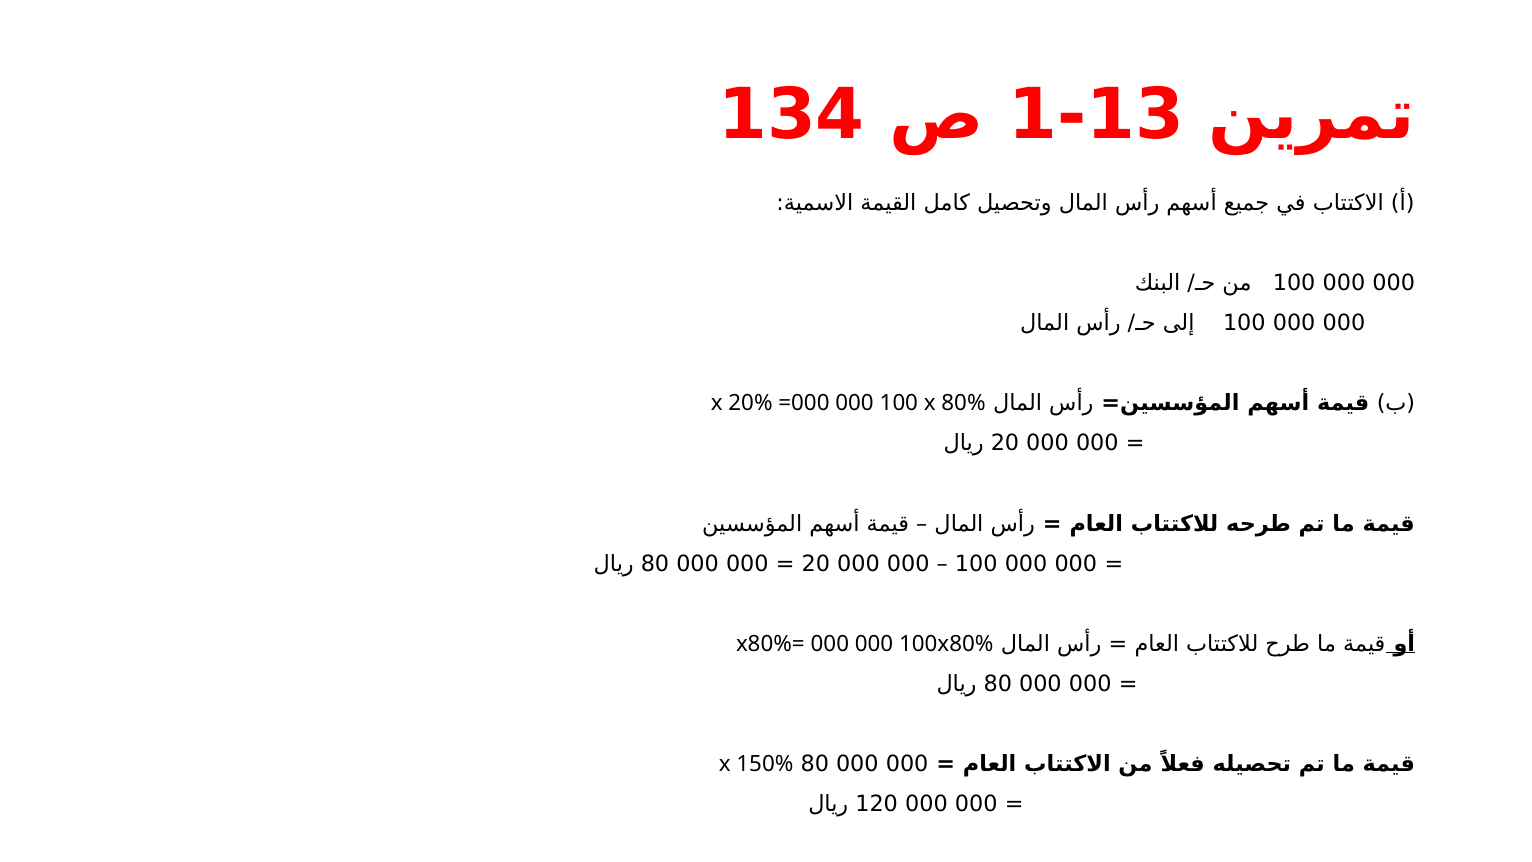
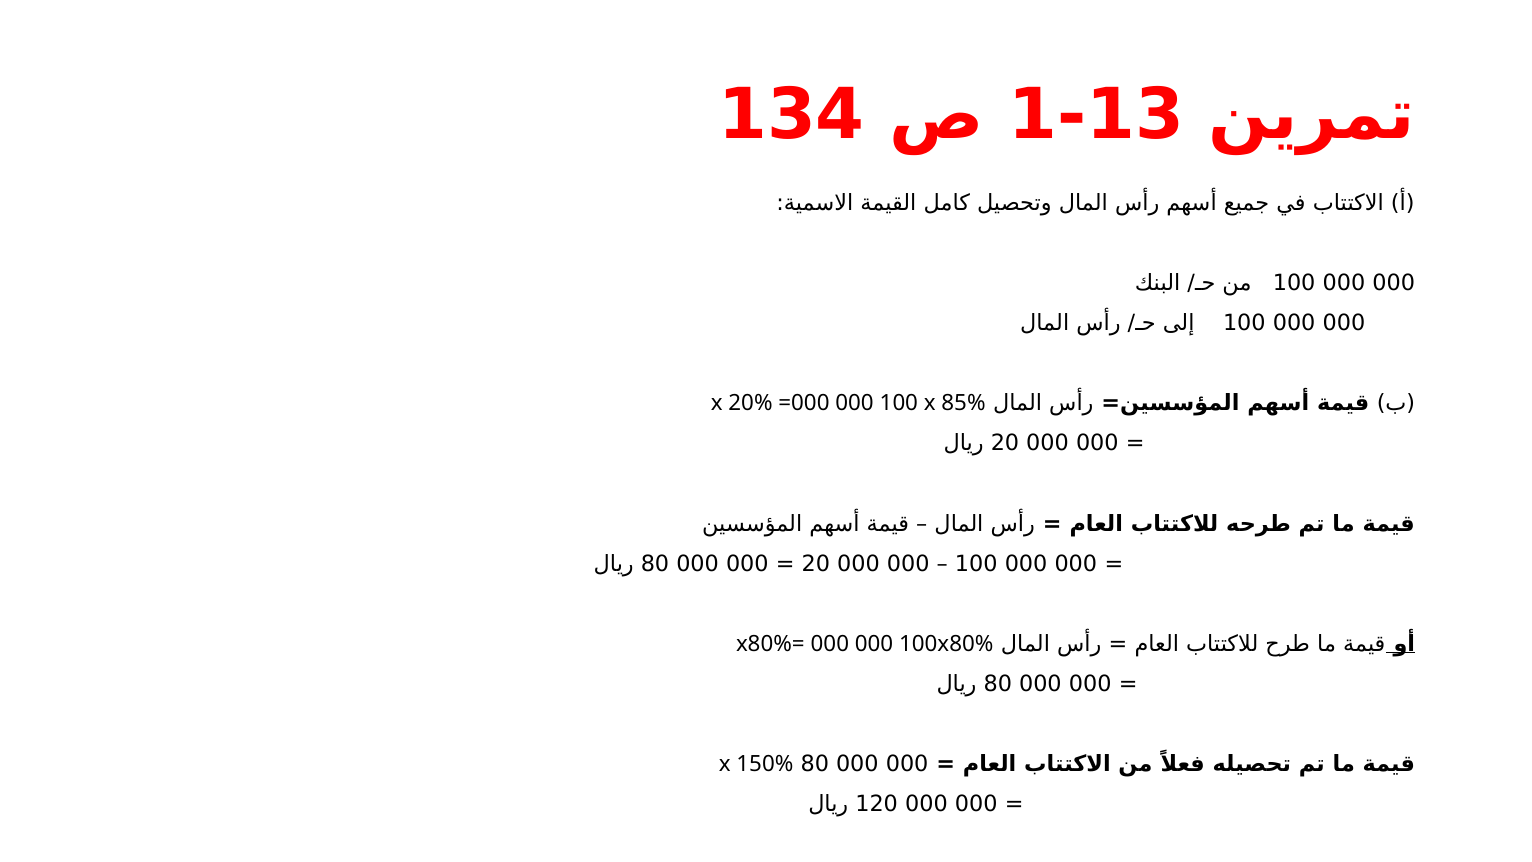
80%: 80% -> 85%
